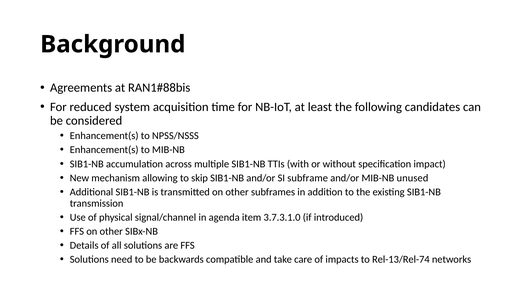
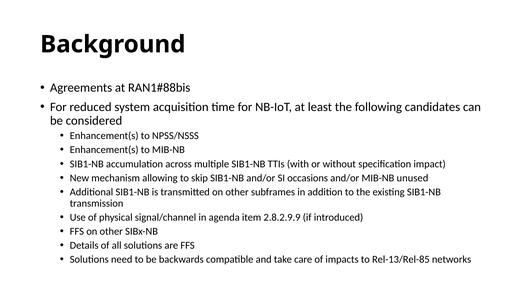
subframe: subframe -> occasions
3.7.3.1.0: 3.7.3.1.0 -> 2.8.2.9.9
Rel-13/Rel-74: Rel-13/Rel-74 -> Rel-13/Rel-85
